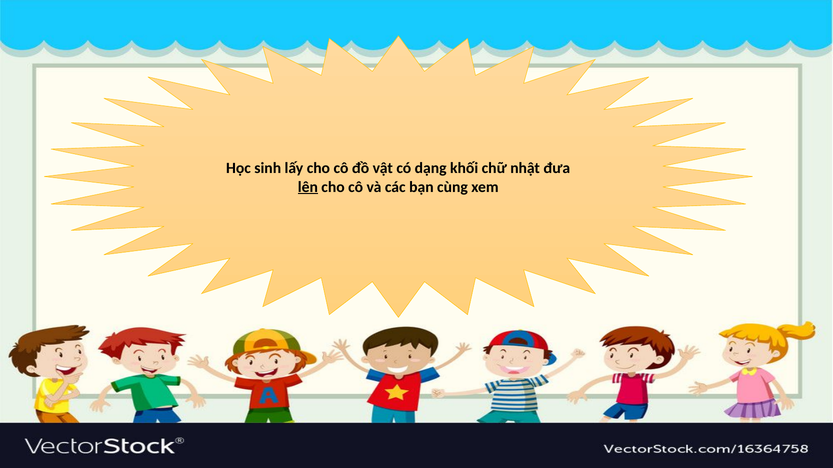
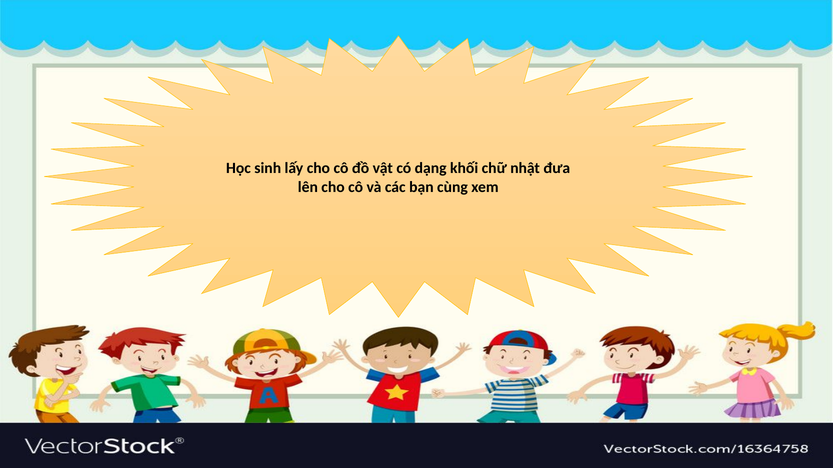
lên underline: present -> none
